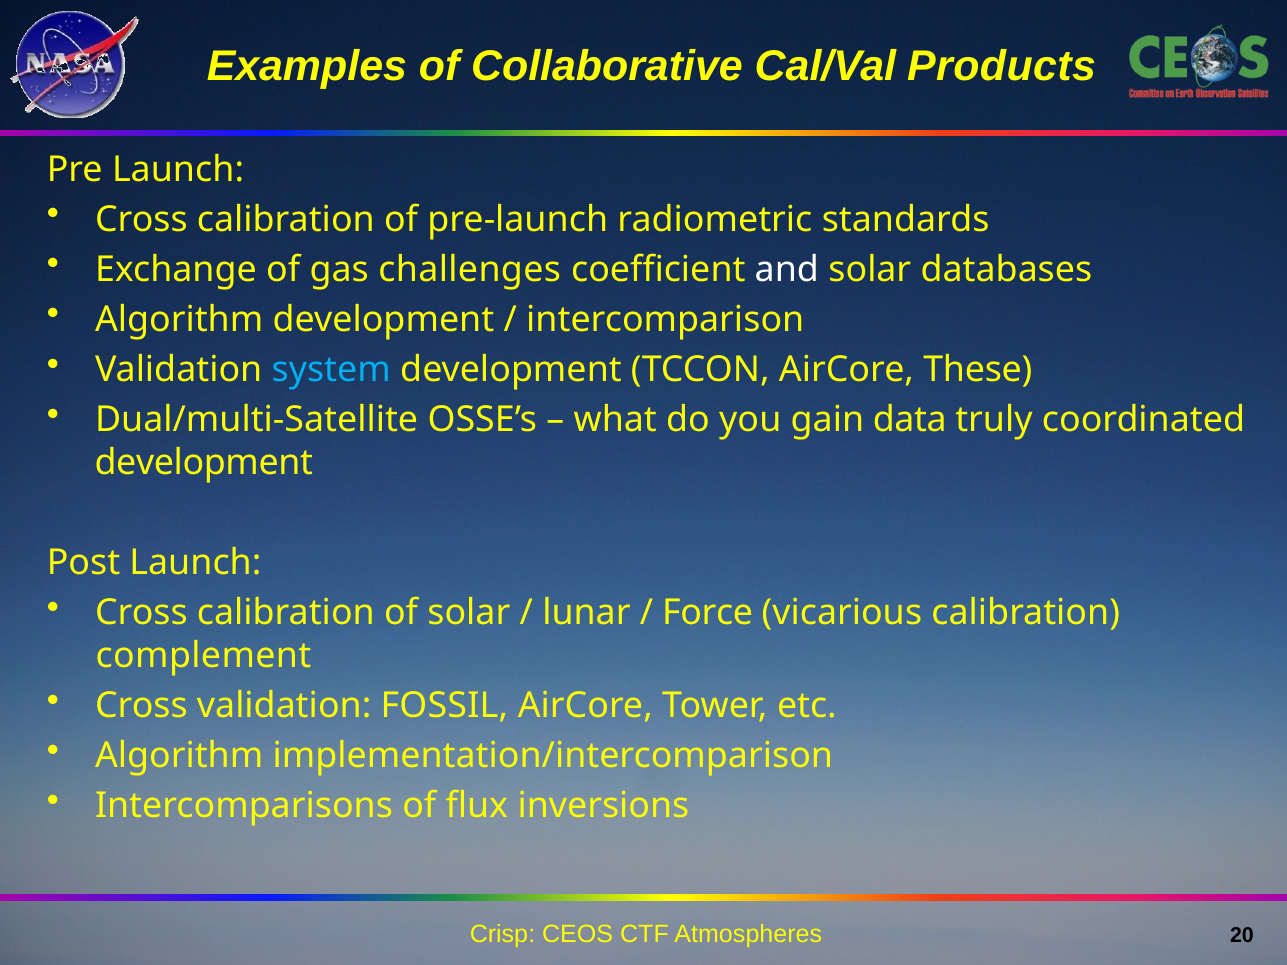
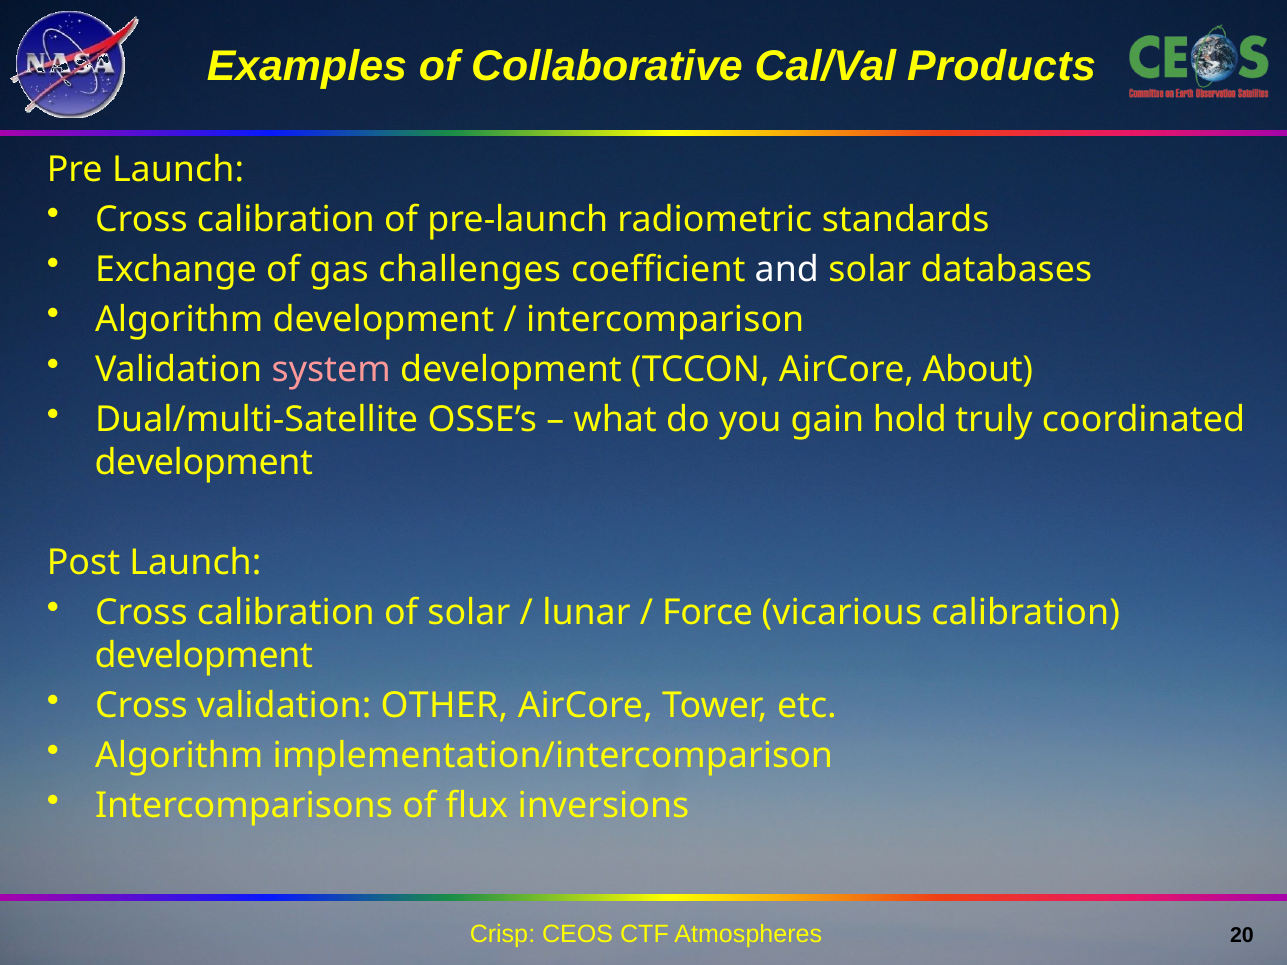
system colour: light blue -> pink
These: These -> About
data: data -> hold
complement at (203, 656): complement -> development
FOSSIL: FOSSIL -> OTHER
